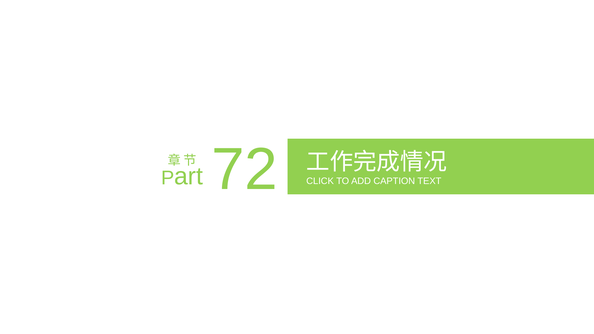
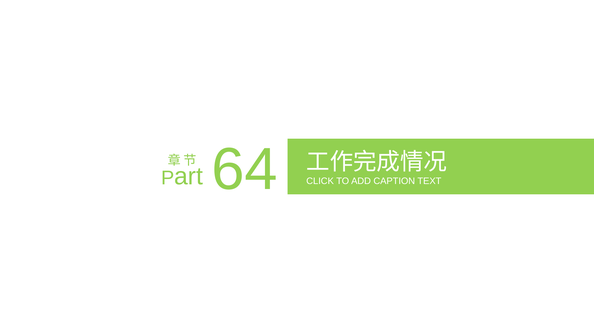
72: 72 -> 64
